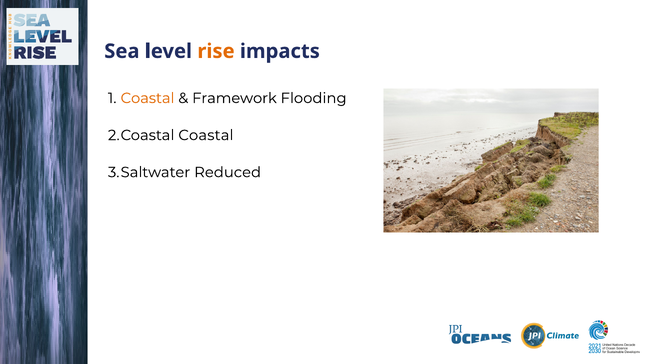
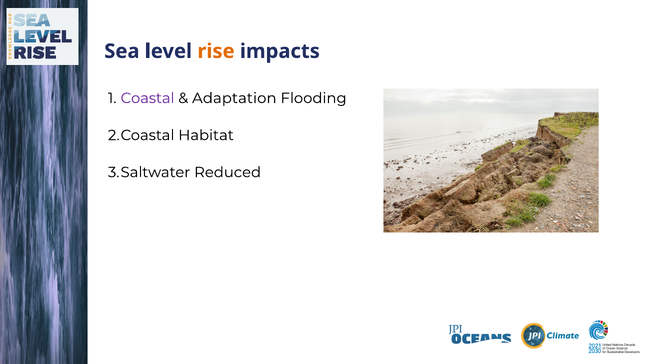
Coastal at (148, 98) colour: orange -> purple
Framework: Framework -> Adaptation
Coastal at (206, 135): Coastal -> Habitat
